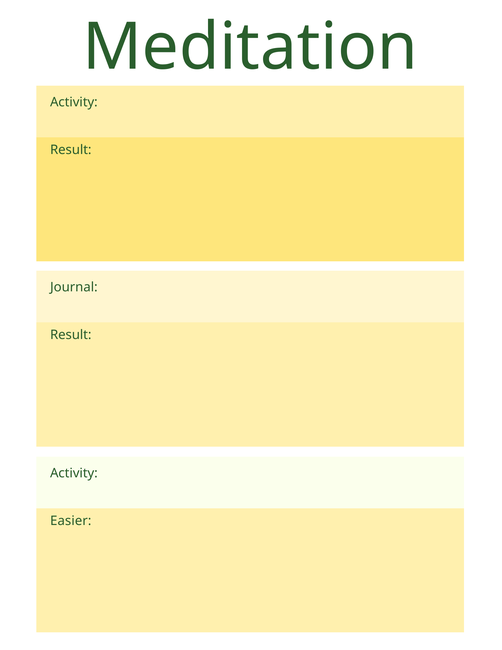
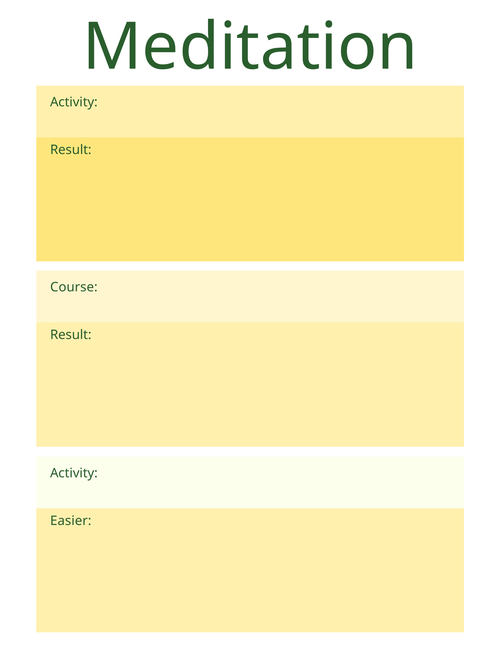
Journal at (74, 287): Journal -> Course
